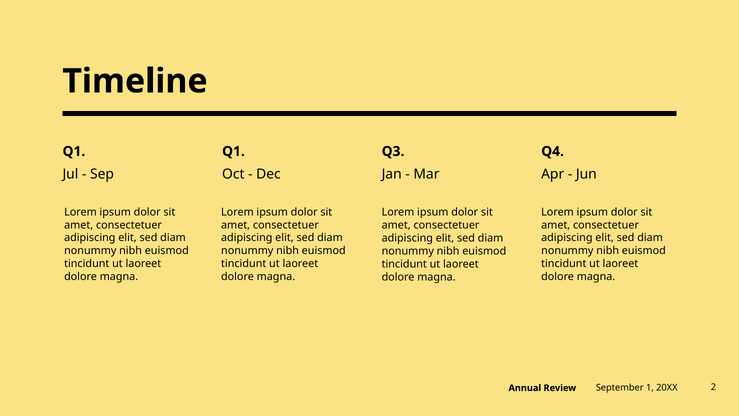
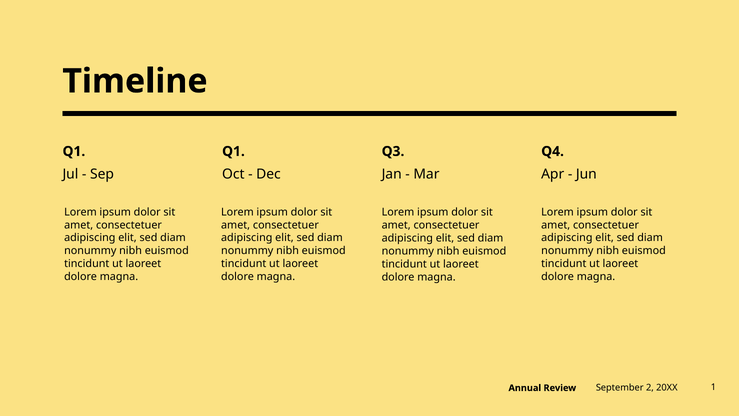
1: 1 -> 2
2: 2 -> 1
